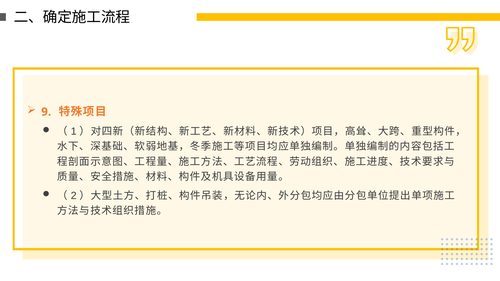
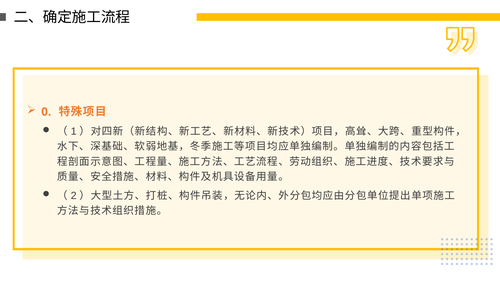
9: 9 -> 0
